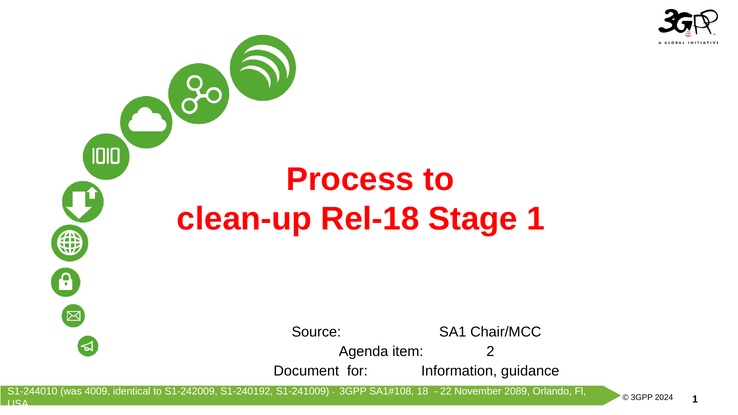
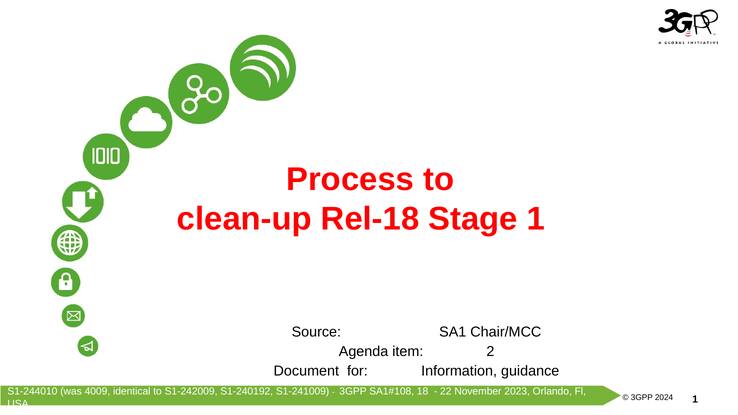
2089: 2089 -> 2023
